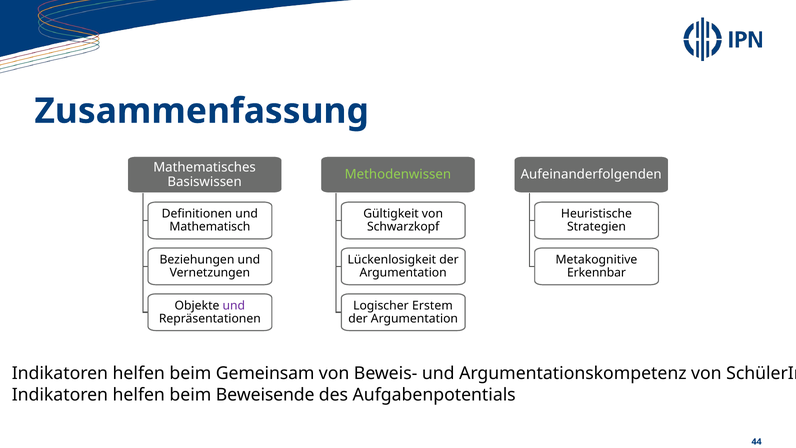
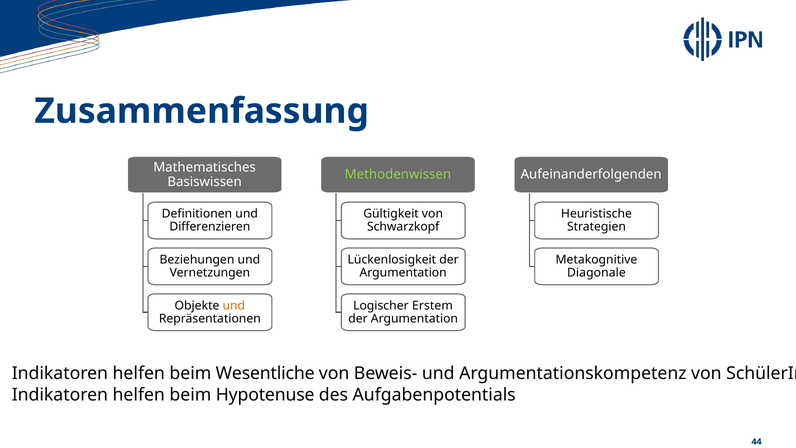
Mathematisch: Mathematisch -> Differenzieren
Erkennbar: Erkennbar -> Diagonale
und at (234, 306) colour: purple -> orange
Gemeinsam: Gemeinsam -> Wesentliche
Beweisende: Beweisende -> Hypotenuse
